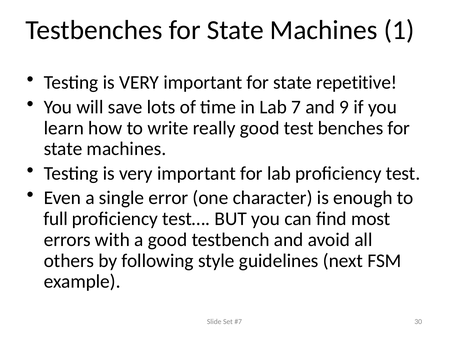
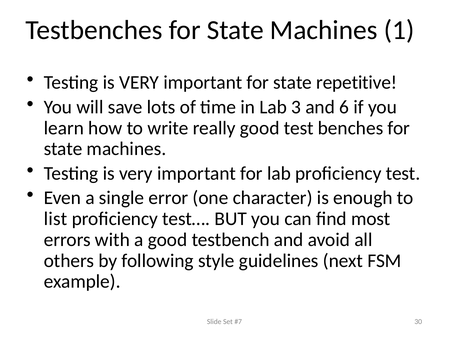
7: 7 -> 3
9: 9 -> 6
full: full -> list
